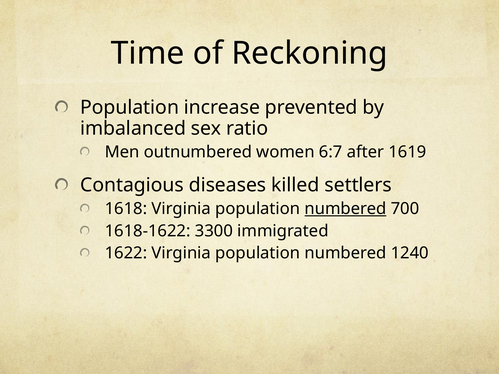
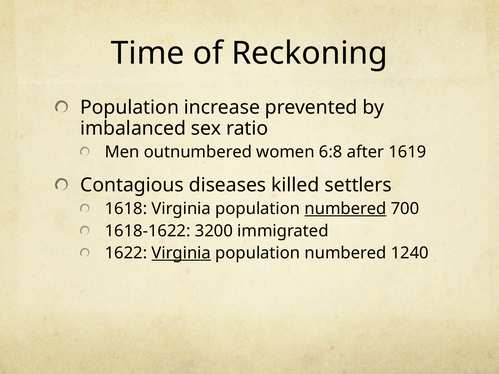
6:7: 6:7 -> 6:8
3300: 3300 -> 3200
Virginia at (181, 253) underline: none -> present
